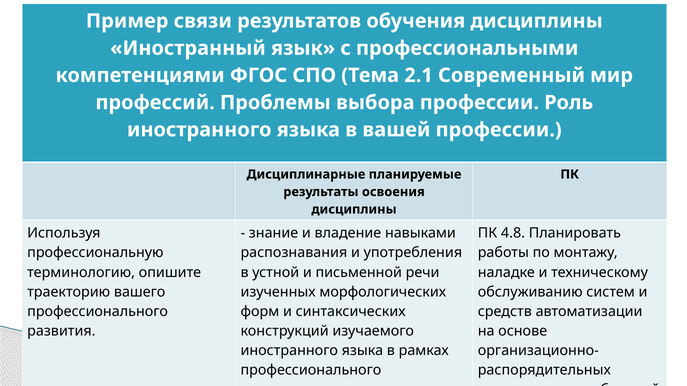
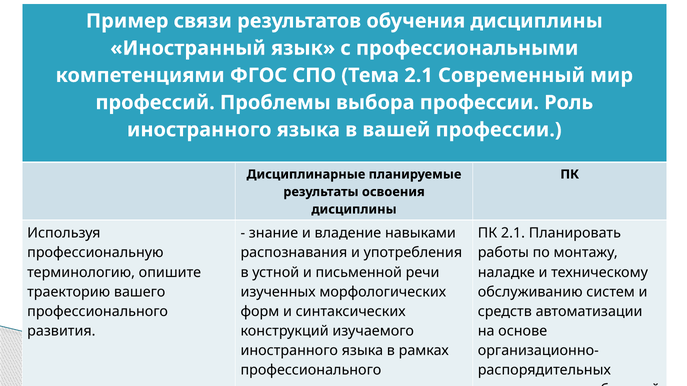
ПК 4.8: 4.8 -> 2.1
